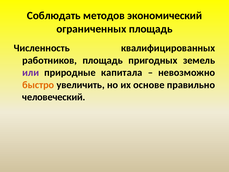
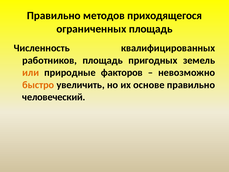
Соблюдать at (54, 15): Соблюдать -> Правильно
экономический: экономический -> приходящегося
или colour: purple -> orange
капитала: капитала -> факторов
